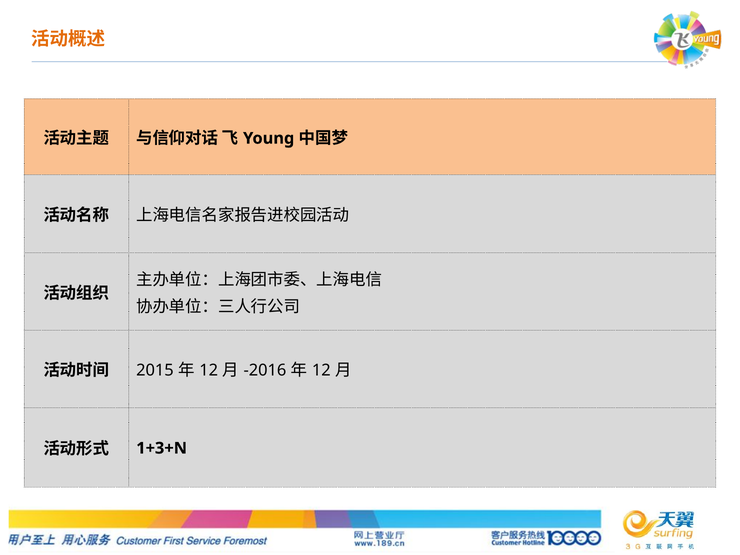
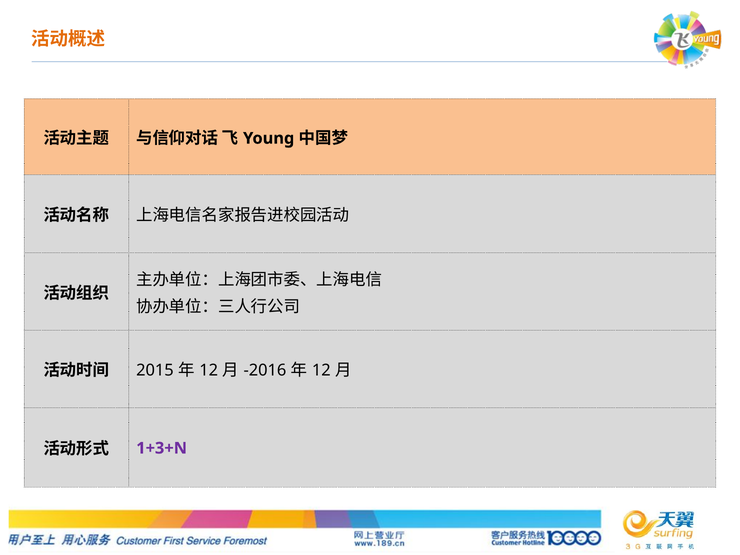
1+3+N colour: black -> purple
